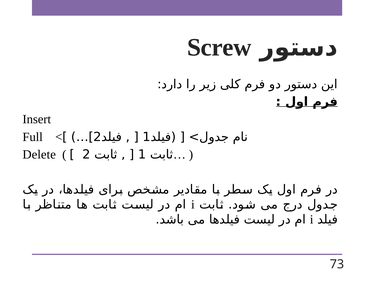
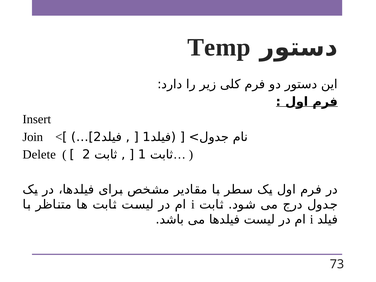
Screw: Screw -> Temp
Full: Full -> Join
